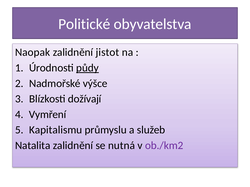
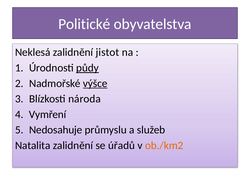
Naopak: Naopak -> Neklesá
výšce underline: none -> present
dožívají: dožívají -> národa
Kapitalismu: Kapitalismu -> Nedosahuje
nutná: nutná -> úřadů
ob./km2 colour: purple -> orange
